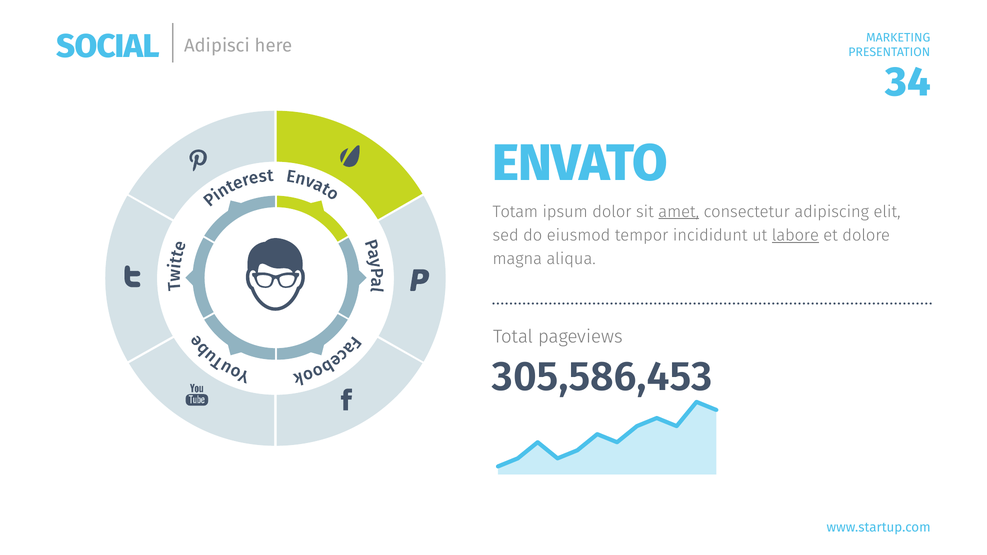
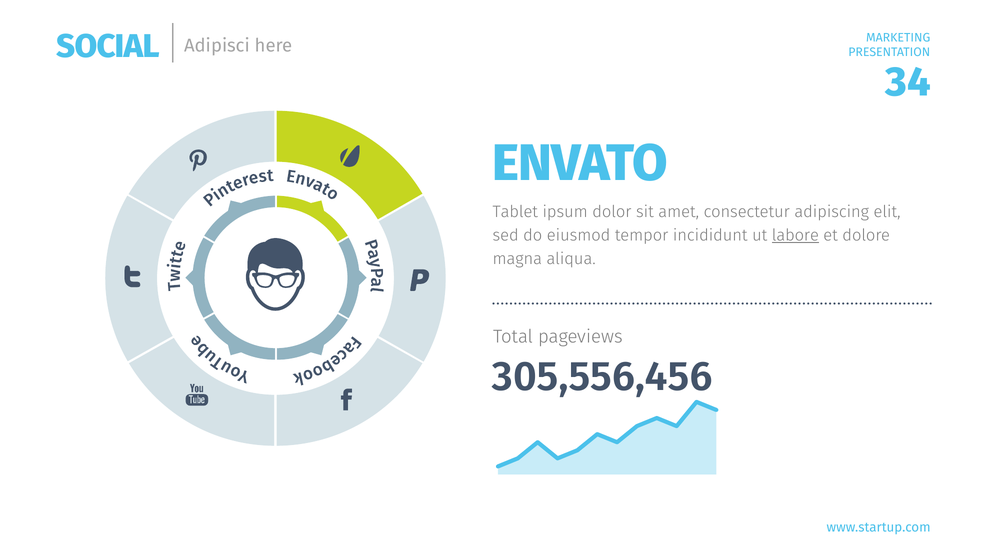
Totam: Totam -> Tablet
amet underline: present -> none
305,586,453: 305,586,453 -> 305,556,456
